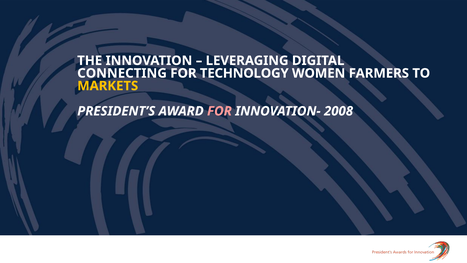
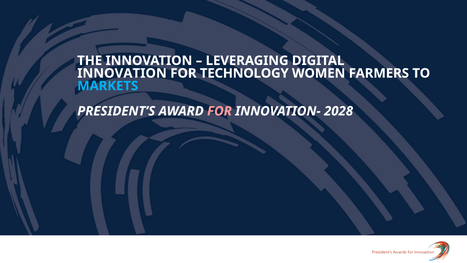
CONNECTING at (122, 73): CONNECTING -> INNOVATION
MARKETS colour: yellow -> light blue
2008: 2008 -> 2028
